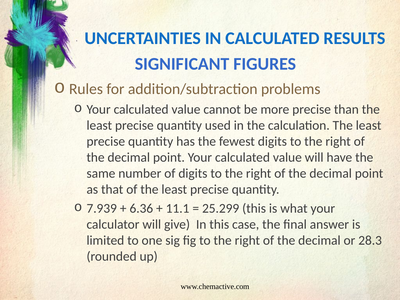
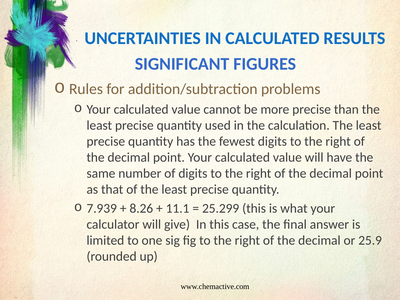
6.36: 6.36 -> 8.26
28.3: 28.3 -> 25.9
